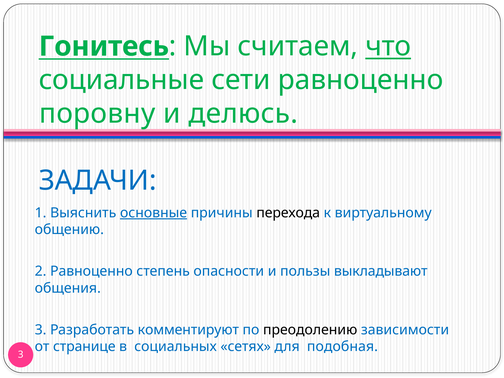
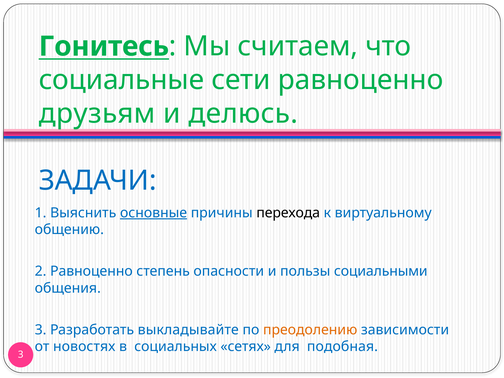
что underline: present -> none
поровну: поровну -> друзьям
выкладывают: выкладывают -> социальными
комментируют: комментируют -> выкладывайте
преодолению colour: black -> orange
странице: странице -> новостях
